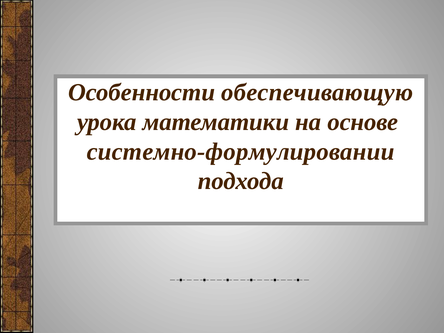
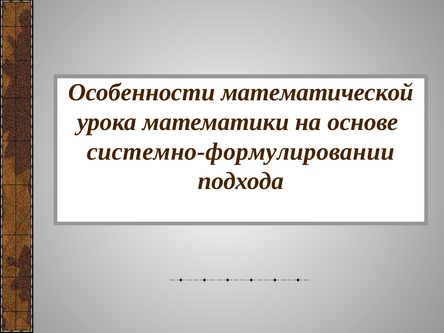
обеспечивающую: обеспечивающую -> математической
